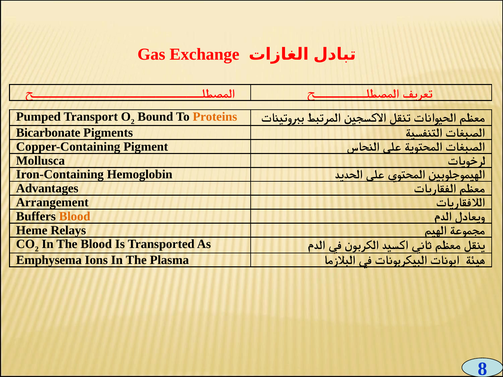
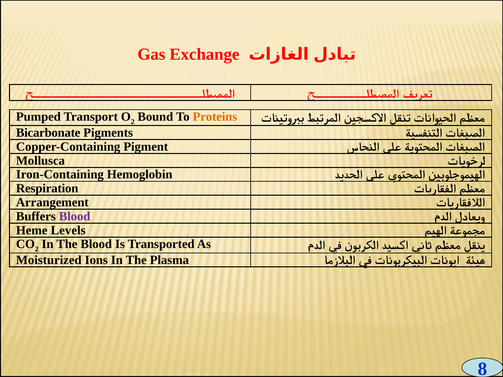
Advantages: Advantages -> Respiration
Blood at (75, 216) colour: orange -> purple
Relays: Relays -> Levels
Emphysema: Emphysema -> Moisturized
